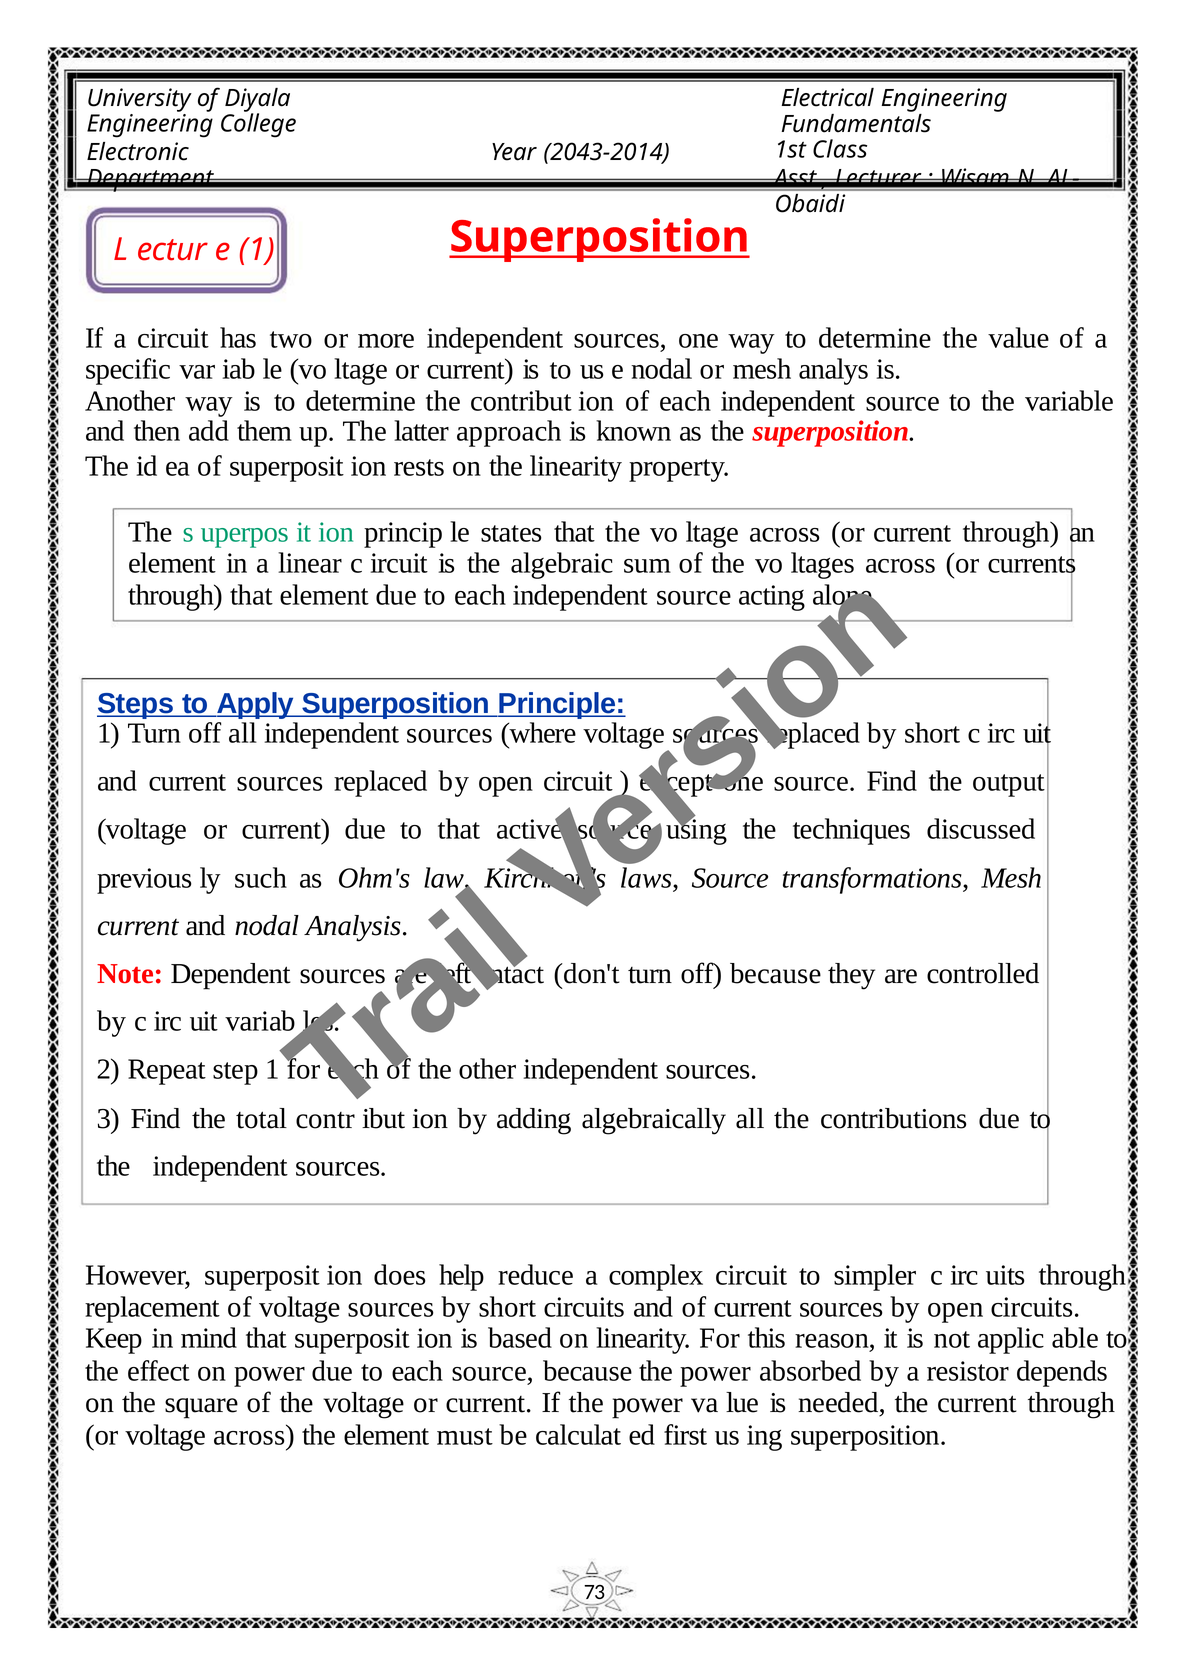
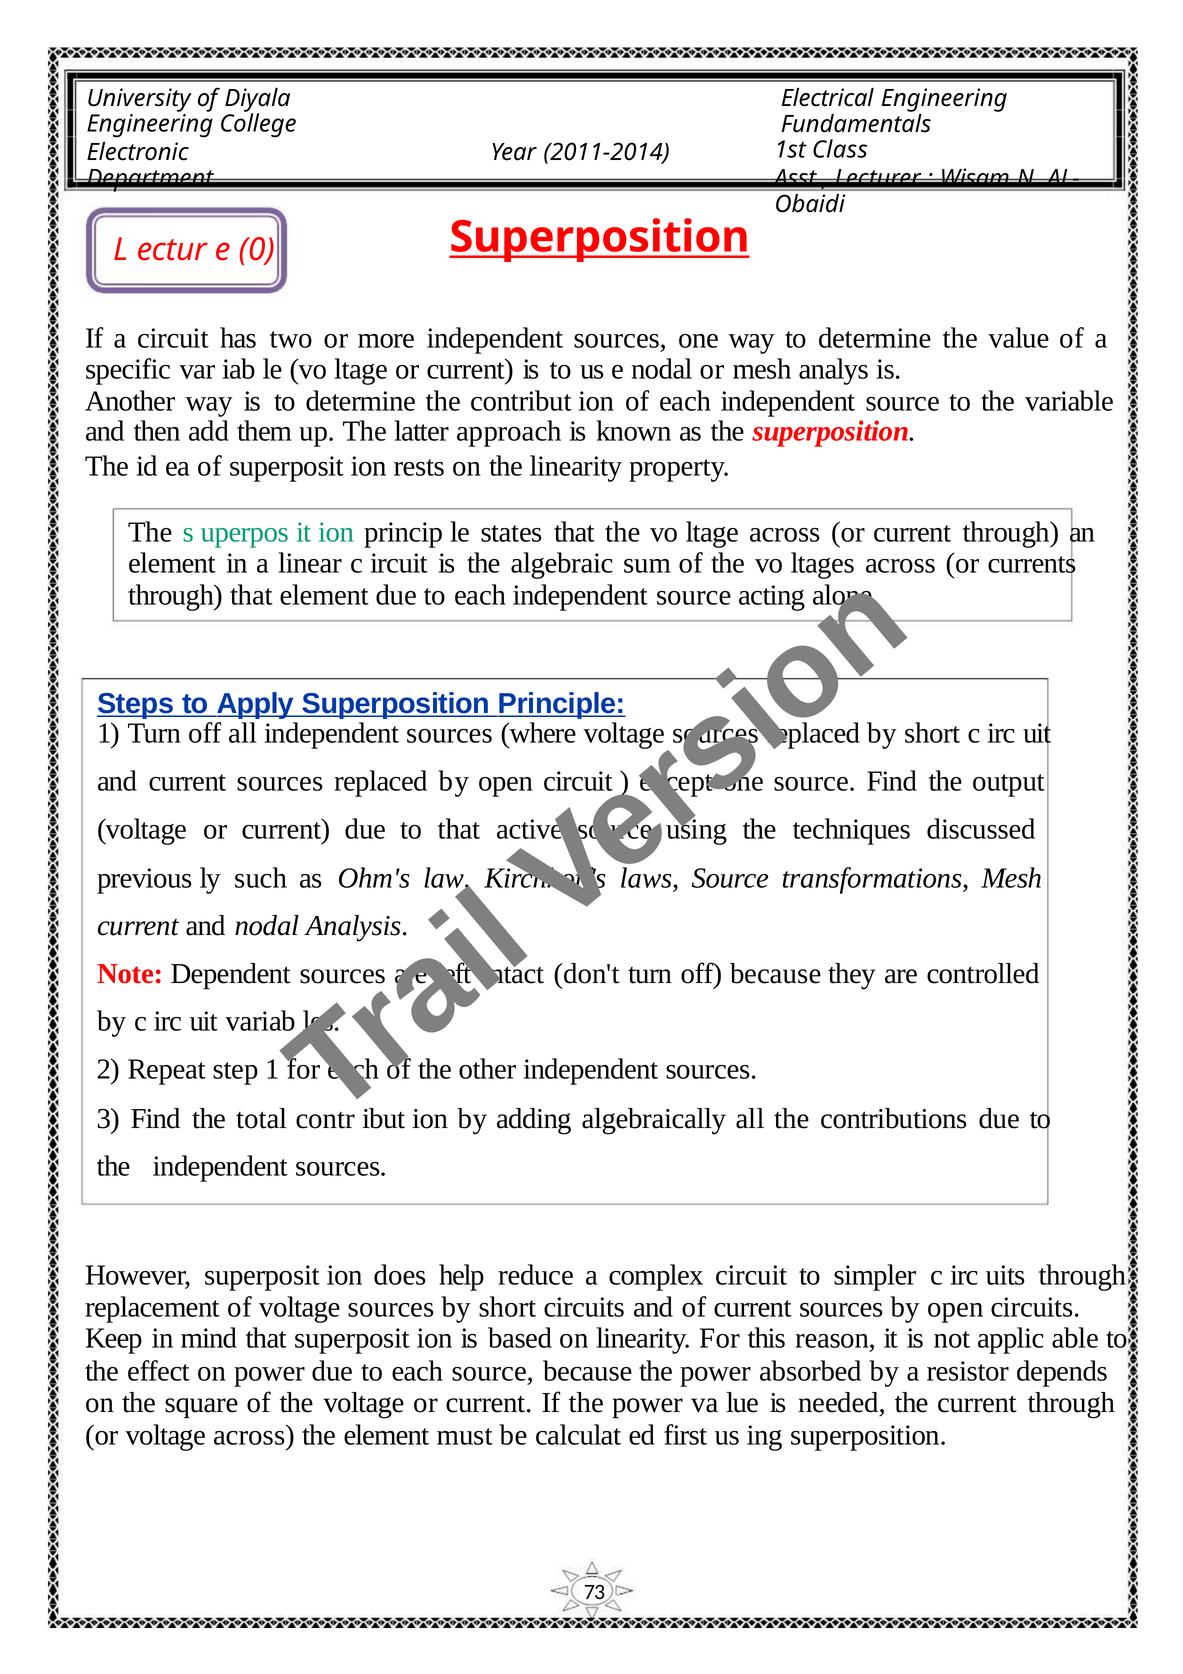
2043-2014: 2043-2014 -> 2011-2014
e 1: 1 -> 0
